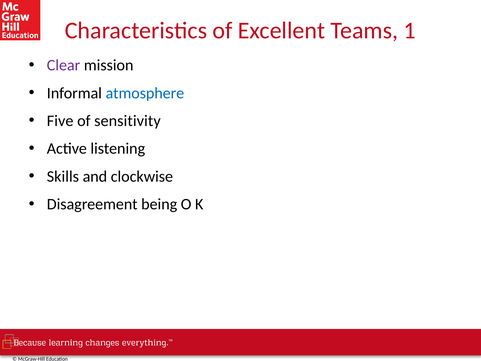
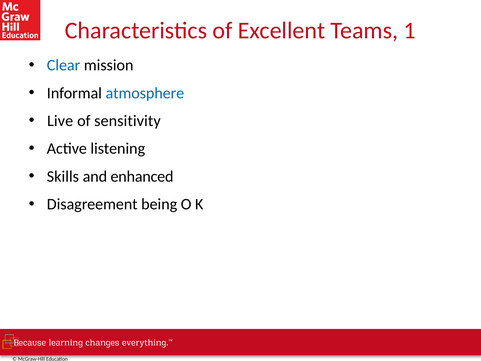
Clear colour: purple -> blue
Five: Five -> Live
clockwise: clockwise -> enhanced
